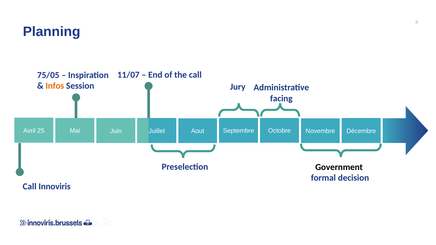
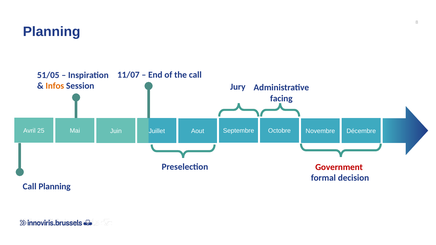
75/05: 75/05 -> 51/05
Government colour: black -> red
Call Innoviris: Innoviris -> Planning
